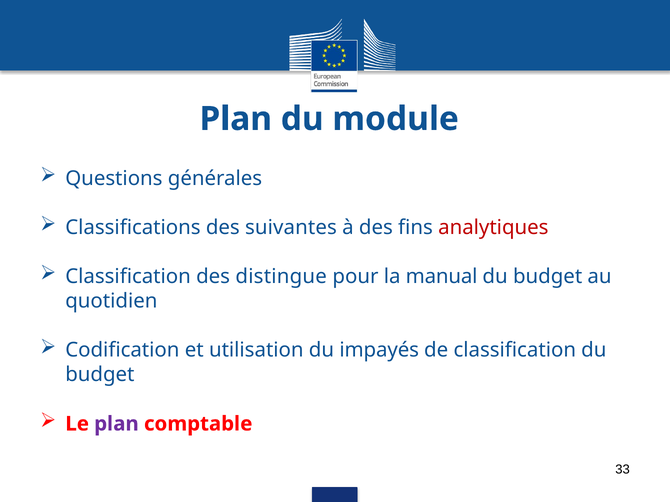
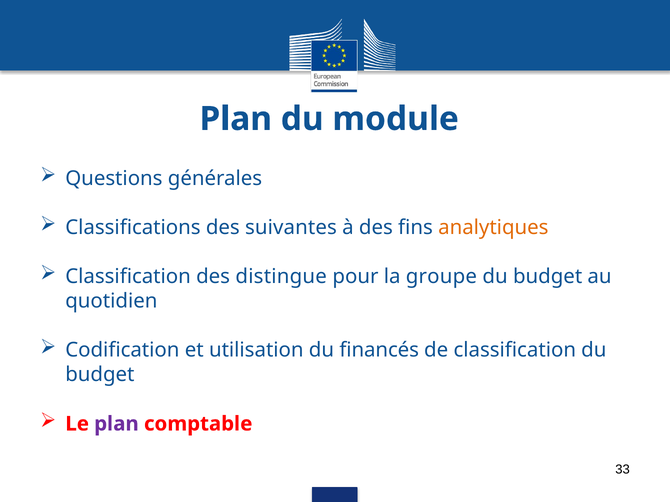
analytiques colour: red -> orange
manual: manual -> groupe
impayés: impayés -> financés
